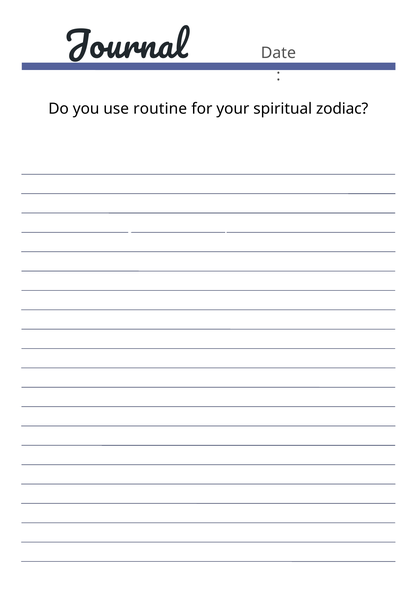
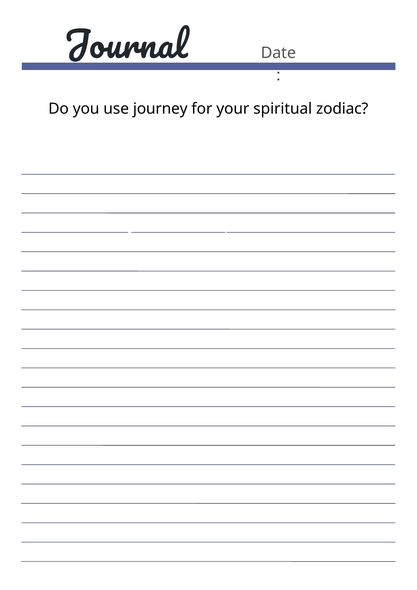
routine: routine -> journey
